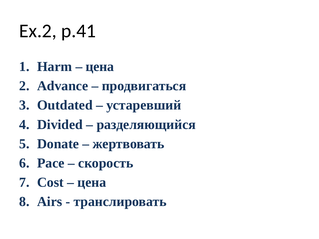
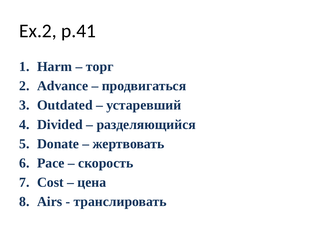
цена at (100, 67): цена -> торг
